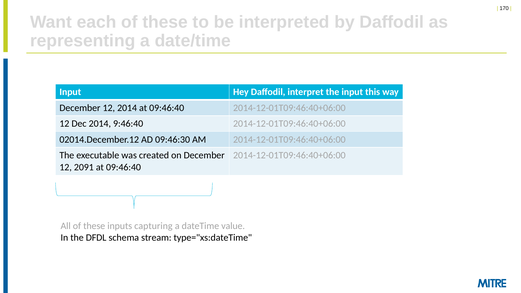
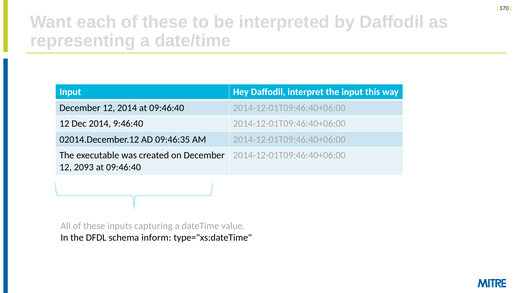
09:46:30: 09:46:30 -> 09:46:35
2091: 2091 -> 2093
stream: stream -> inform
